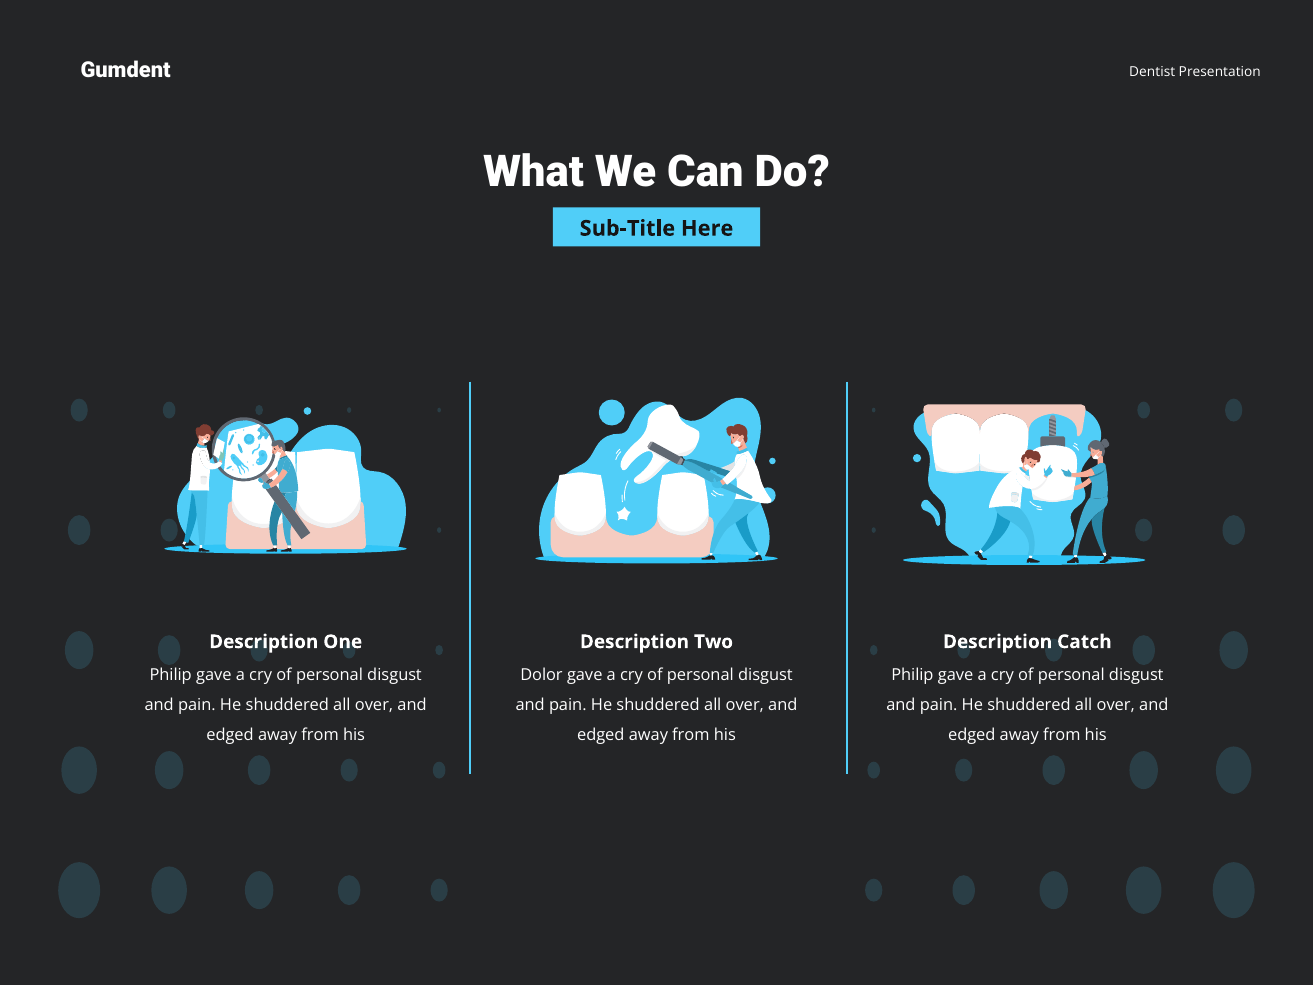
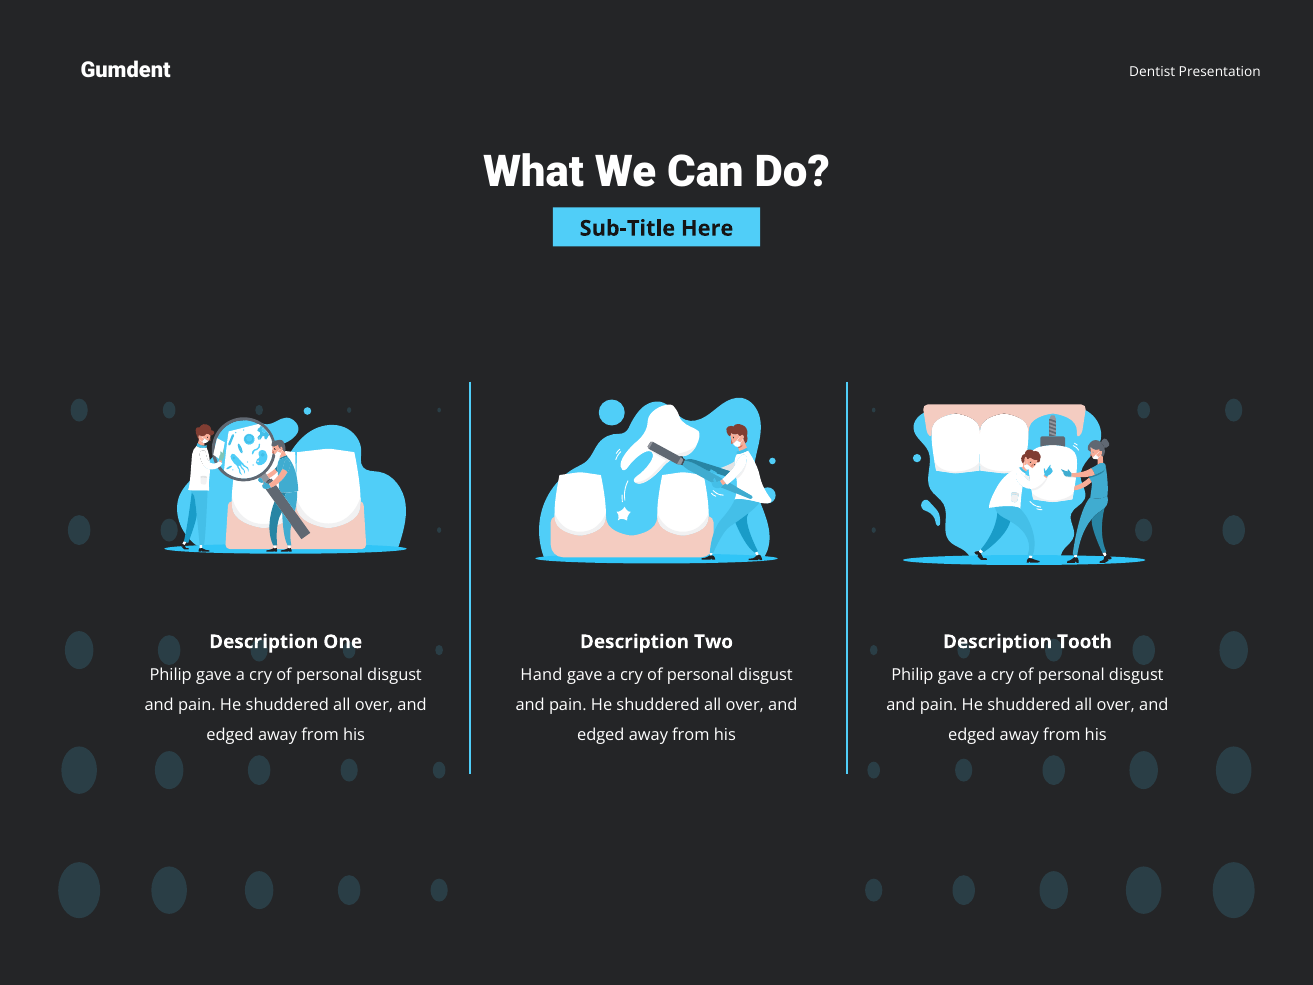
Catch: Catch -> Tooth
Dolor: Dolor -> Hand
